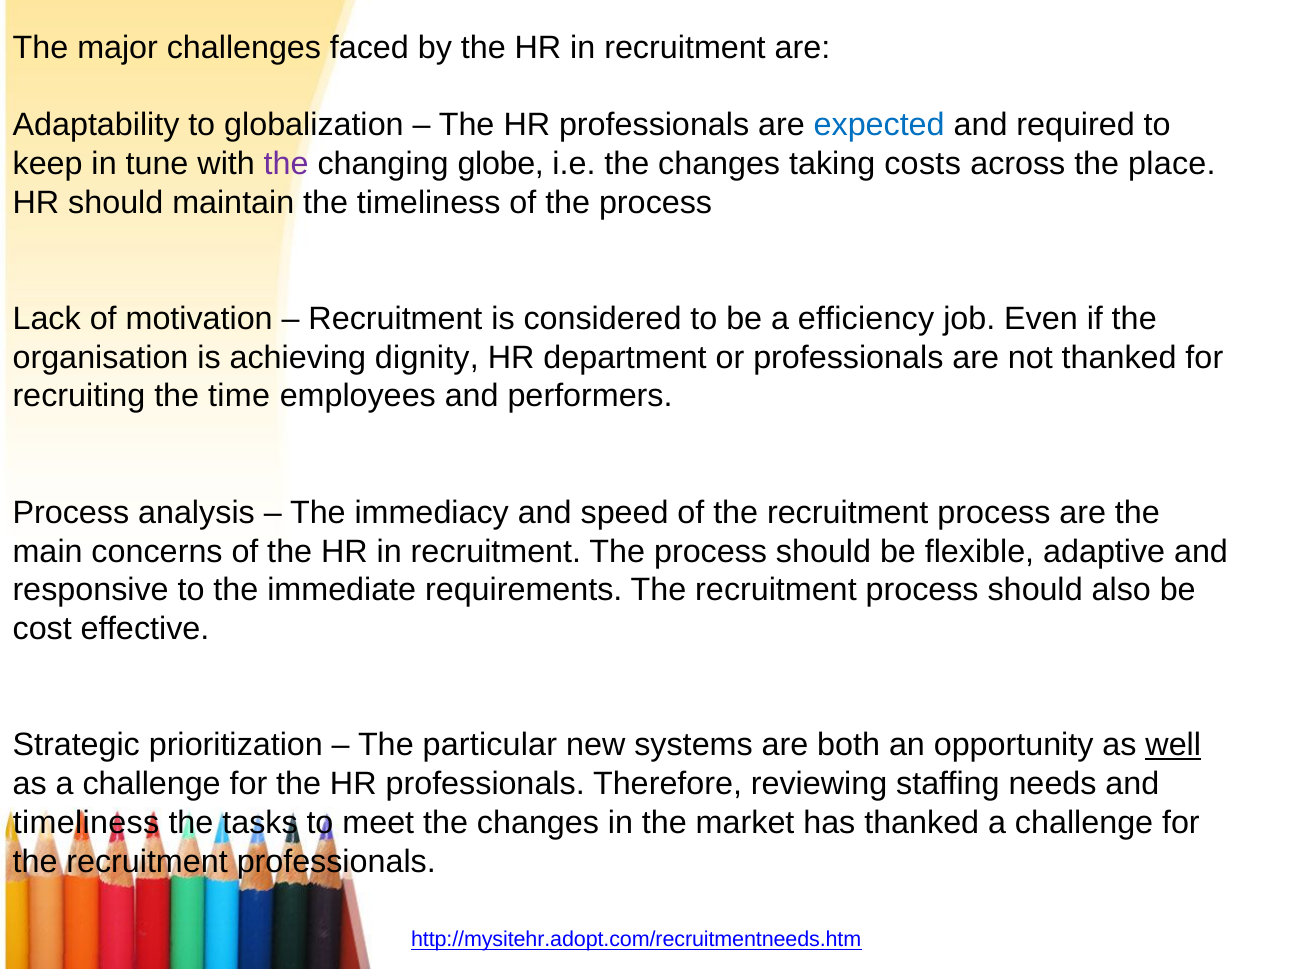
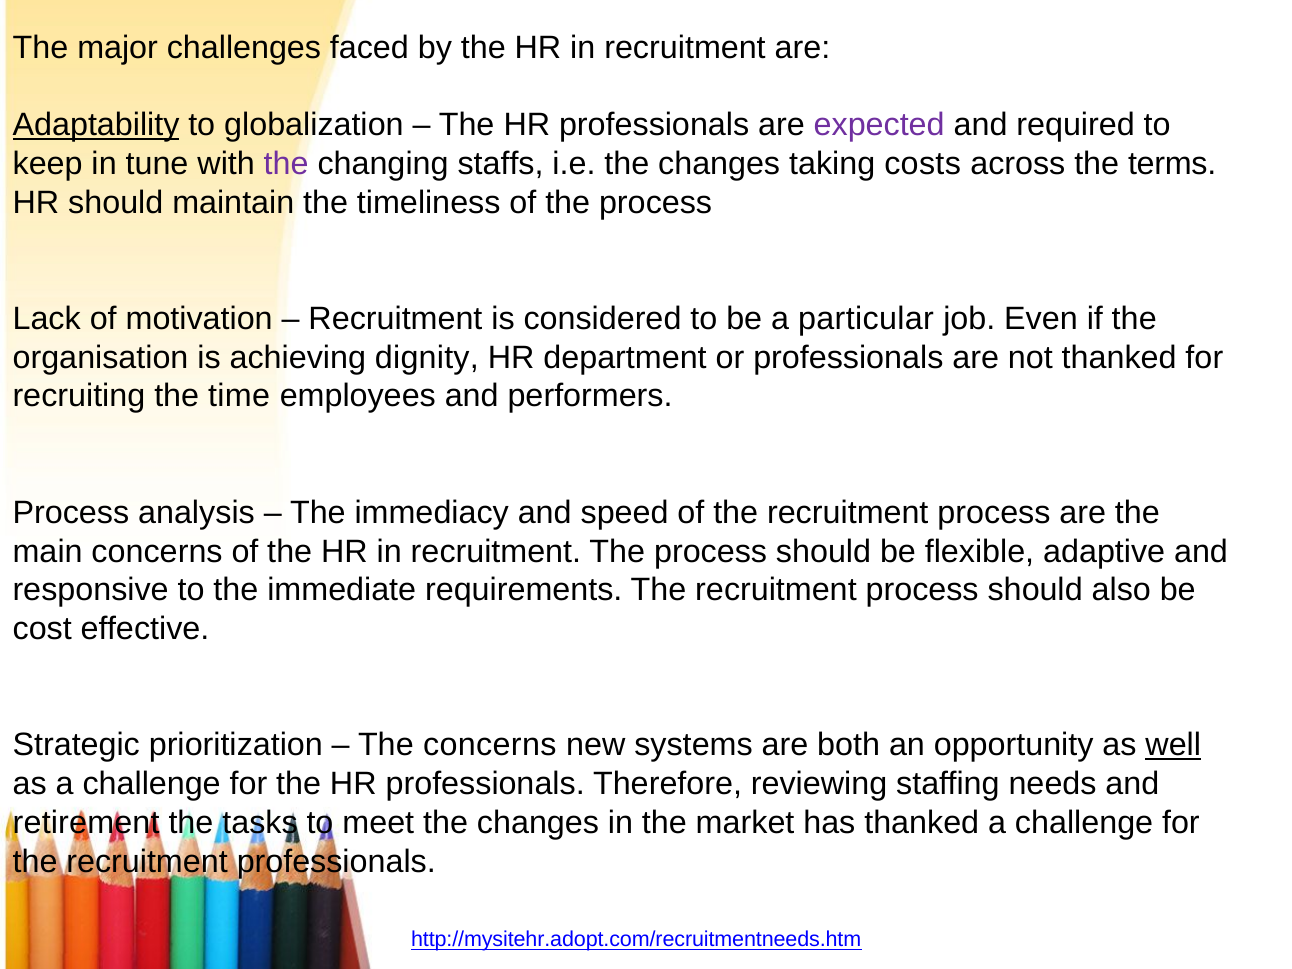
Adaptability underline: none -> present
expected colour: blue -> purple
globe: globe -> staffs
place: place -> terms
efficiency: efficiency -> particular
The particular: particular -> concerns
timeliness at (86, 823): timeliness -> retirement
